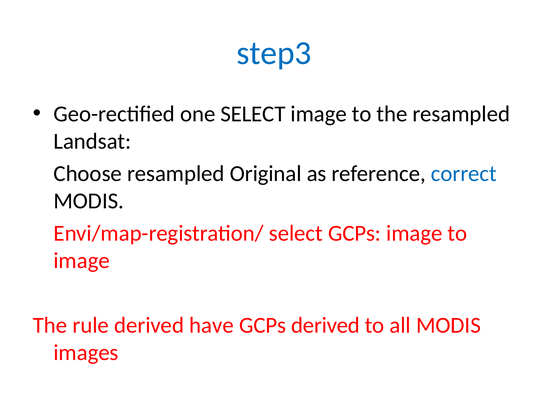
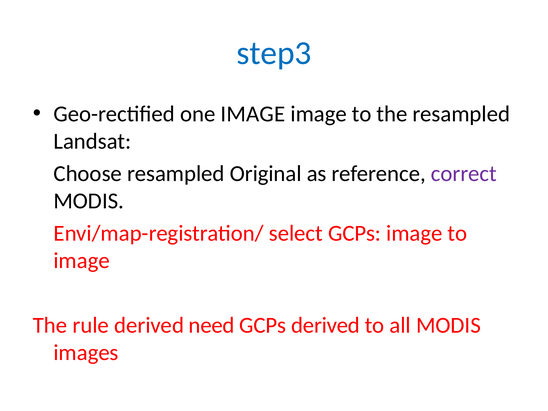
one SELECT: SELECT -> IMAGE
correct colour: blue -> purple
have: have -> need
